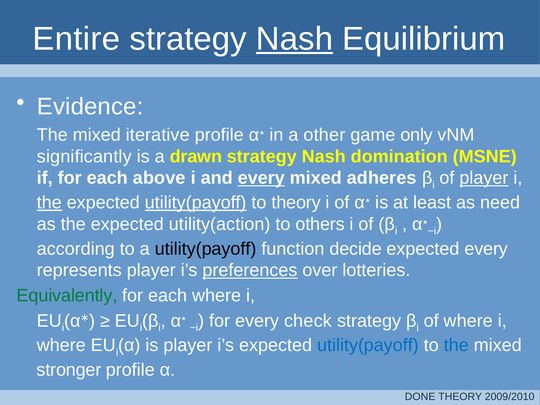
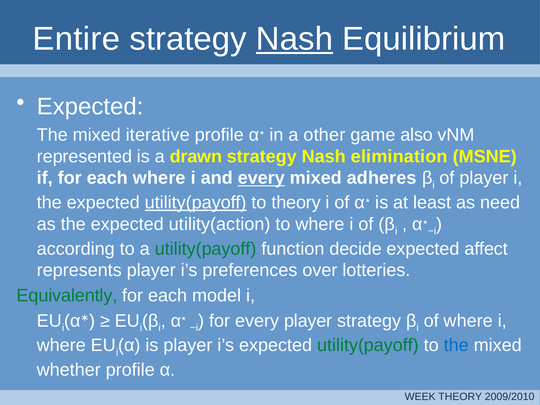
Evidence at (90, 106): Evidence -> Expected
only: only -> also
significantly: significantly -> represented
domination: domination -> elimination
each above: above -> where
player at (484, 178) underline: present -> none
the at (49, 203) underline: present -> none
to others: others -> where
utility(payoff at (206, 249) colour: black -> green
expected every: every -> affect
preferences underline: present -> none
each where: where -> model
every check: check -> player
utility(payoff at (368, 345) colour: blue -> green
stronger: stronger -> whether
DONE: DONE -> WEEK
